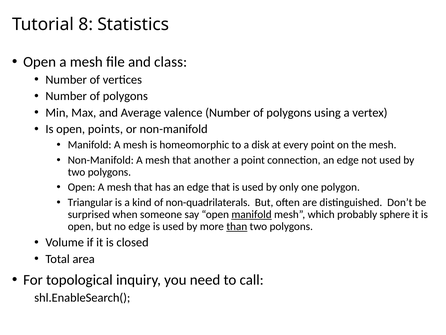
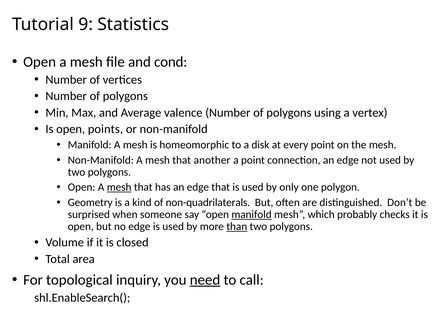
8: 8 -> 9
class: class -> cond
mesh at (119, 187) underline: none -> present
Triangular: Triangular -> Geometry
sphere: sphere -> checks
need underline: none -> present
